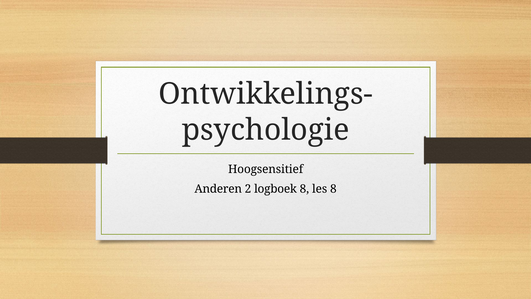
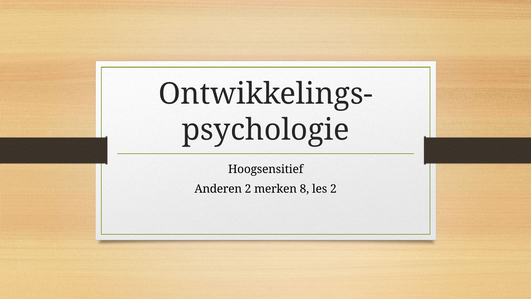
logboek: logboek -> merken
les 8: 8 -> 2
